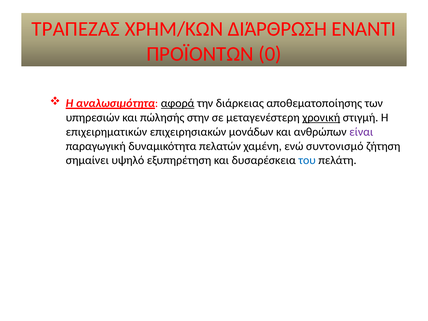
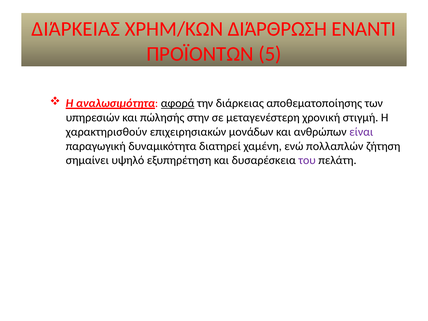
ΤΡΑΠΕΖΑΣ at (76, 29): ΤΡΑΠΕΖΑΣ -> ΔΙΆΡΚΕΙΑΣ
0: 0 -> 5
χρονική underline: present -> none
επιχειρηματικών: επιχειρηματικών -> χαρακτηρισθούν
πελατών: πελατών -> διατηρεί
συντονισμό: συντονισμό -> πολλαπλών
του colour: blue -> purple
